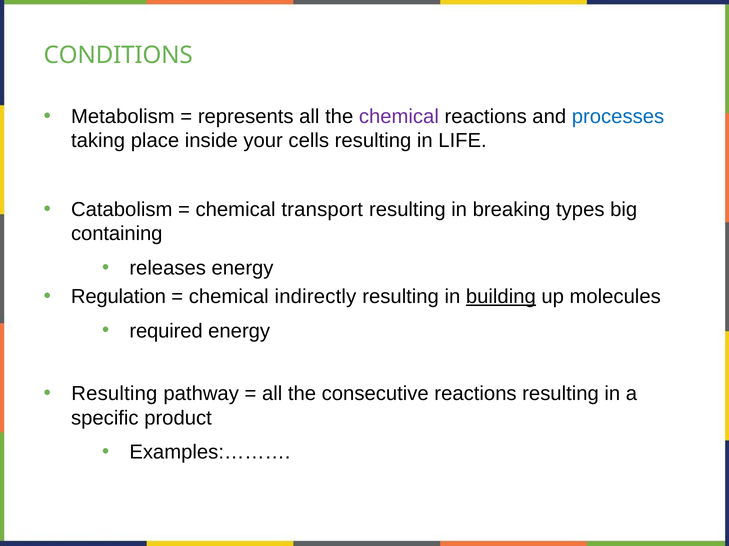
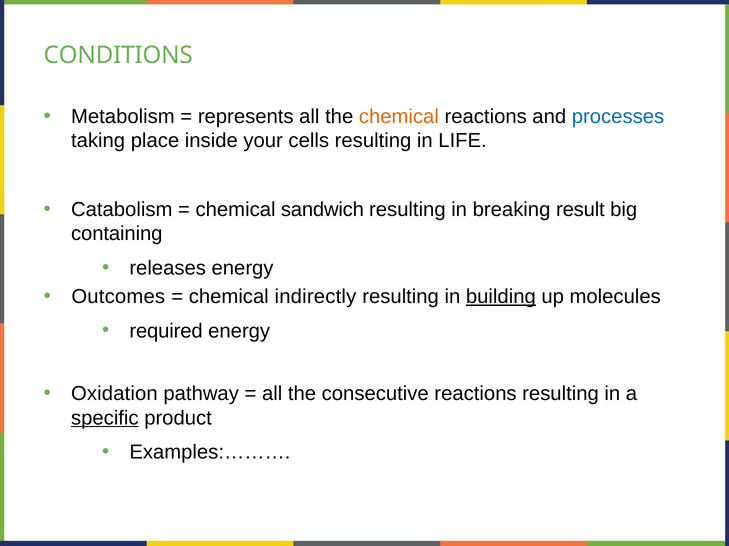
chemical at (399, 117) colour: purple -> orange
transport: transport -> sandwich
types: types -> result
Regulation: Regulation -> Outcomes
Resulting at (114, 394): Resulting -> Oxidation
specific underline: none -> present
